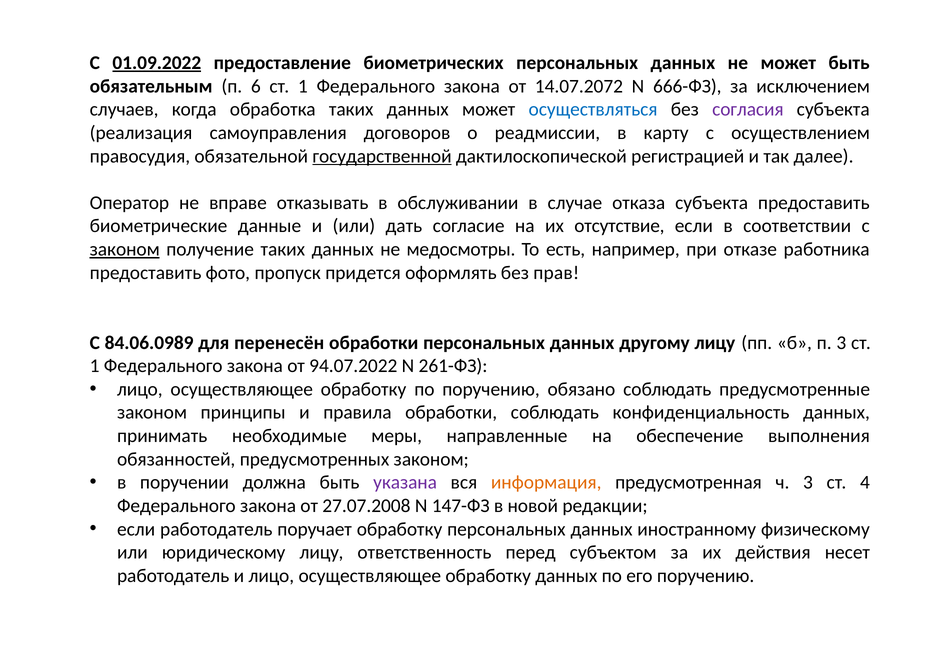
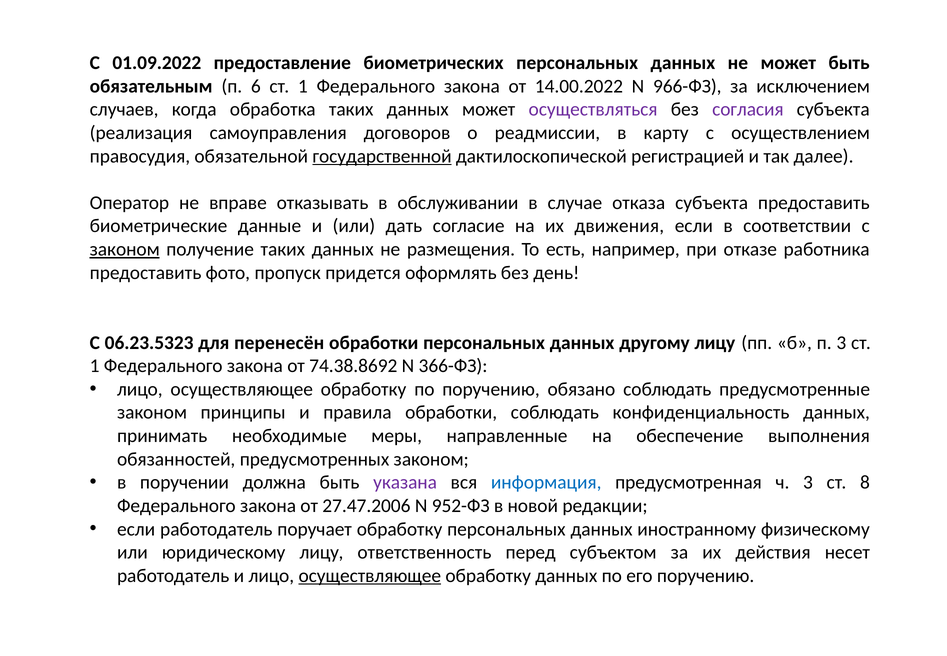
01.09.2022 underline: present -> none
14.07.2072: 14.07.2072 -> 14.00.2022
666-ФЗ: 666-ФЗ -> 966-ФЗ
осуществляться colour: blue -> purple
отсутствие: отсутствие -> движения
медосмотры: медосмотры -> размещения
прав: прав -> день
84.06.0989: 84.06.0989 -> 06.23.5323
94.07.2022: 94.07.2022 -> 74.38.8692
261-ФЗ: 261-ФЗ -> 366-ФЗ
информация colour: orange -> blue
4: 4 -> 8
27.07.2008: 27.07.2008 -> 27.47.2006
147-ФЗ: 147-ФЗ -> 952-ФЗ
осуществляющее at (370, 575) underline: none -> present
